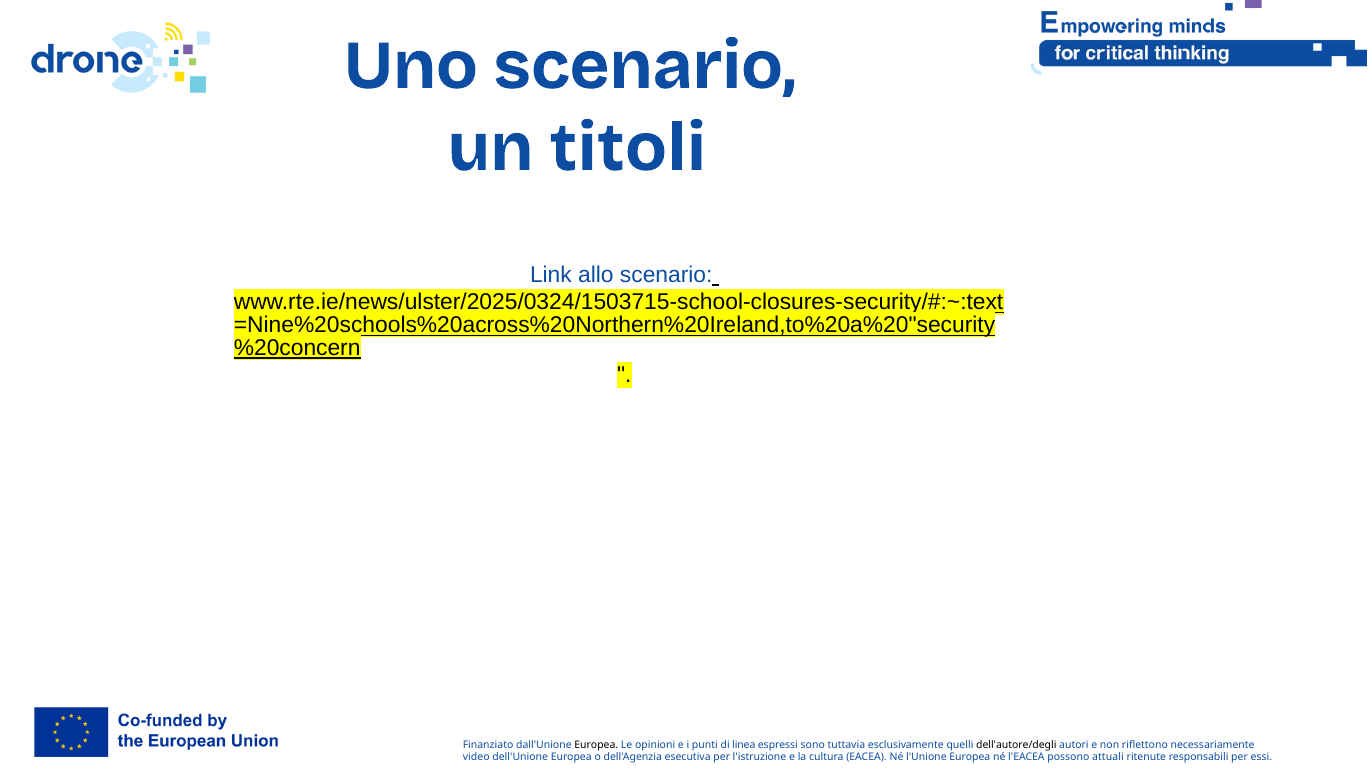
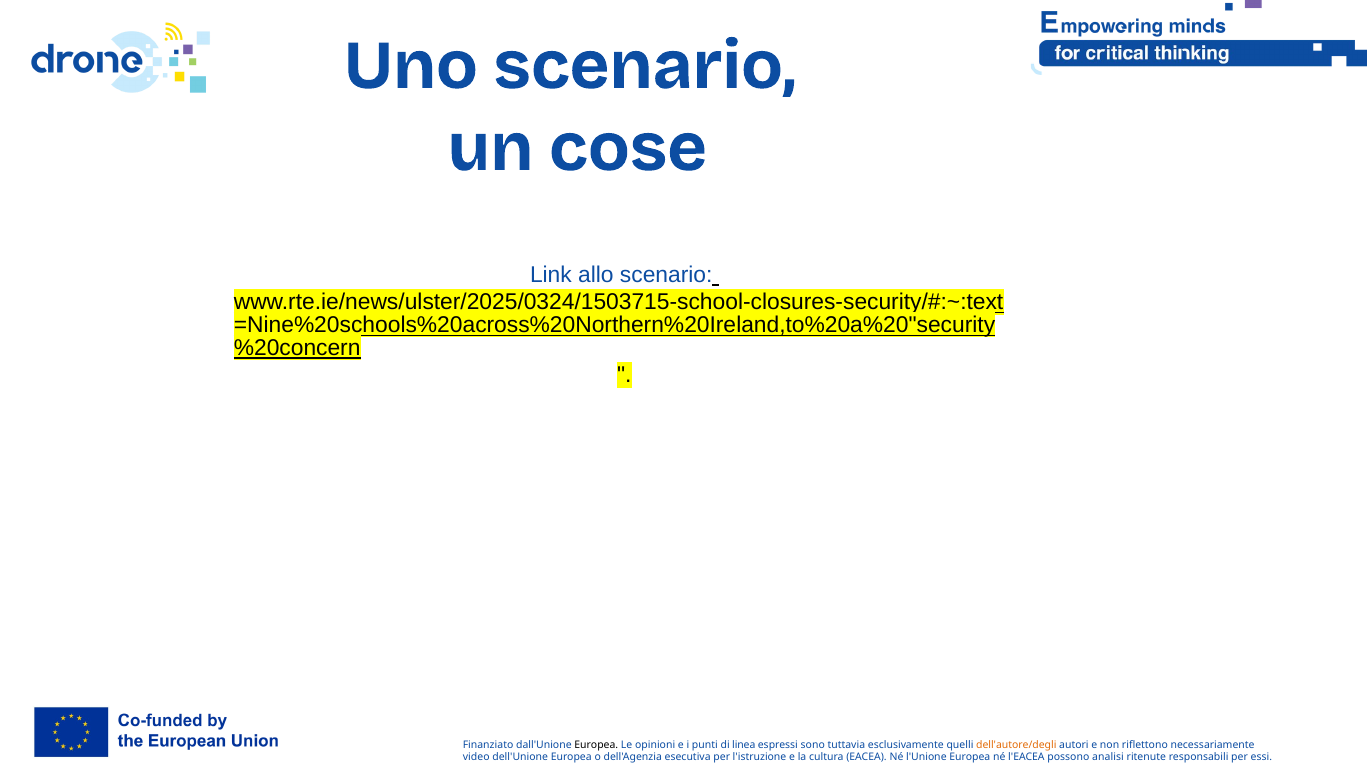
titoli: titoli -> cose
dell'autore/degli colour: black -> orange
attuali: attuali -> analisi
